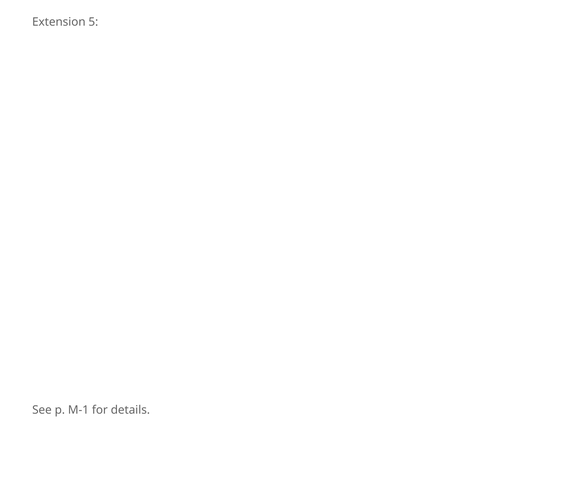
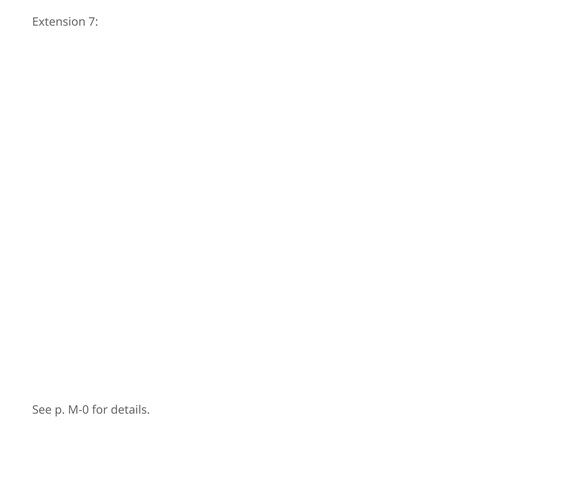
5: 5 -> 7
M-1: M-1 -> M-0
